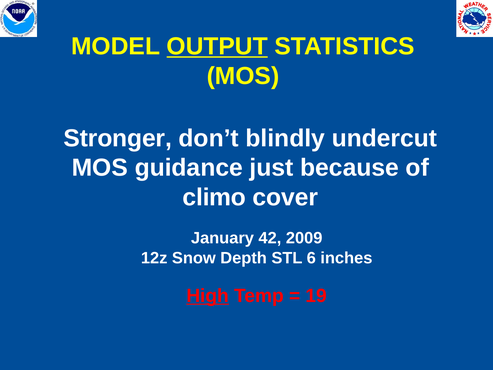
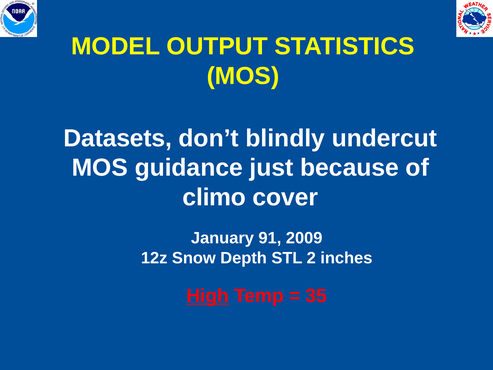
OUTPUT underline: present -> none
Stronger: Stronger -> Datasets
42: 42 -> 91
6: 6 -> 2
19: 19 -> 35
